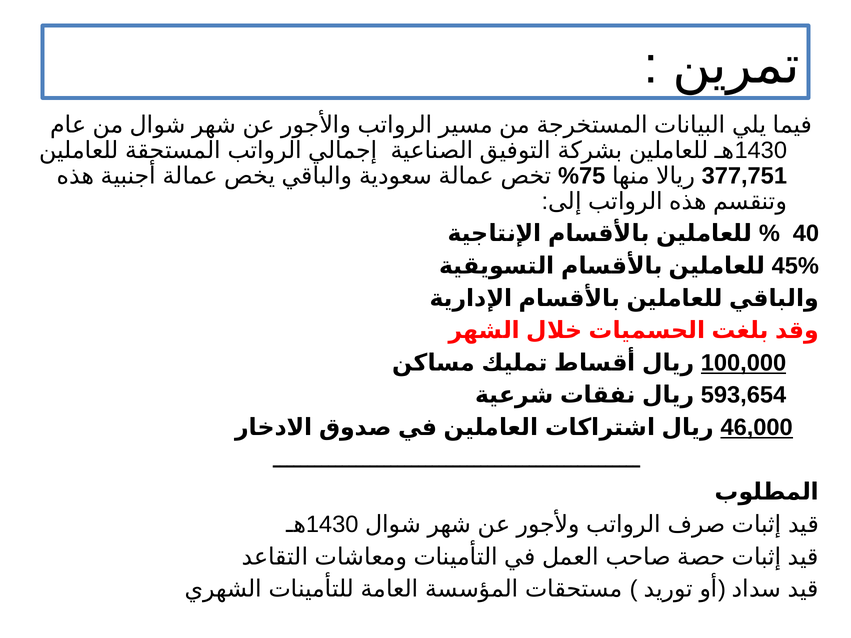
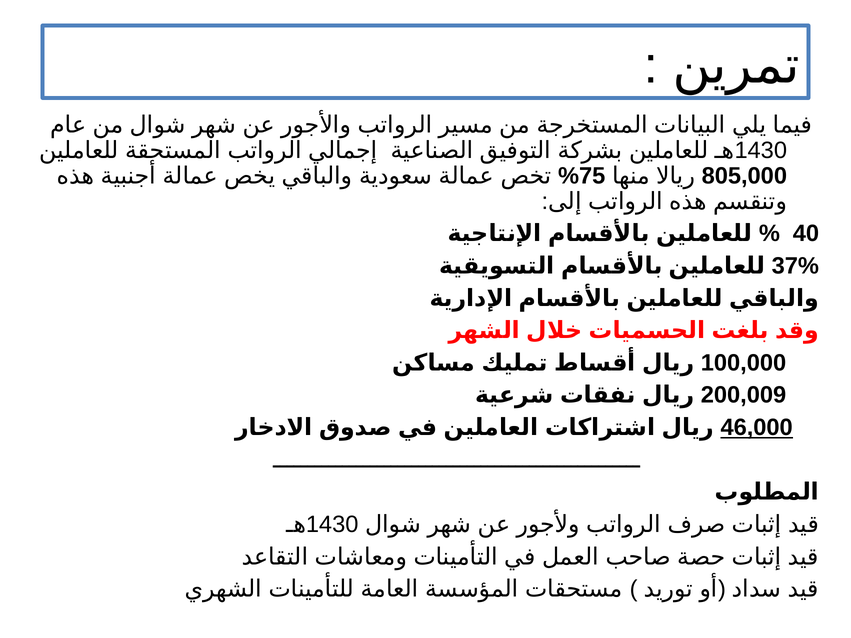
377,751: 377,751 -> 805,000
45%: 45% -> 37%
100,000 underline: present -> none
593,654: 593,654 -> 200,009
